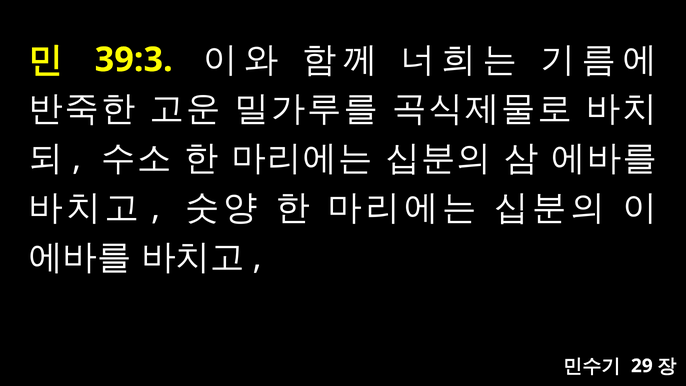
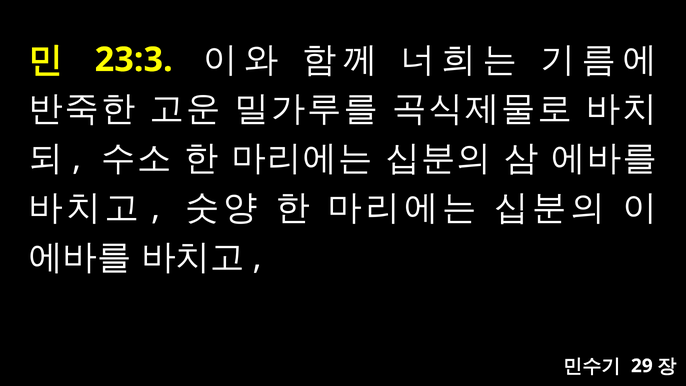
39:3: 39:3 -> 23:3
